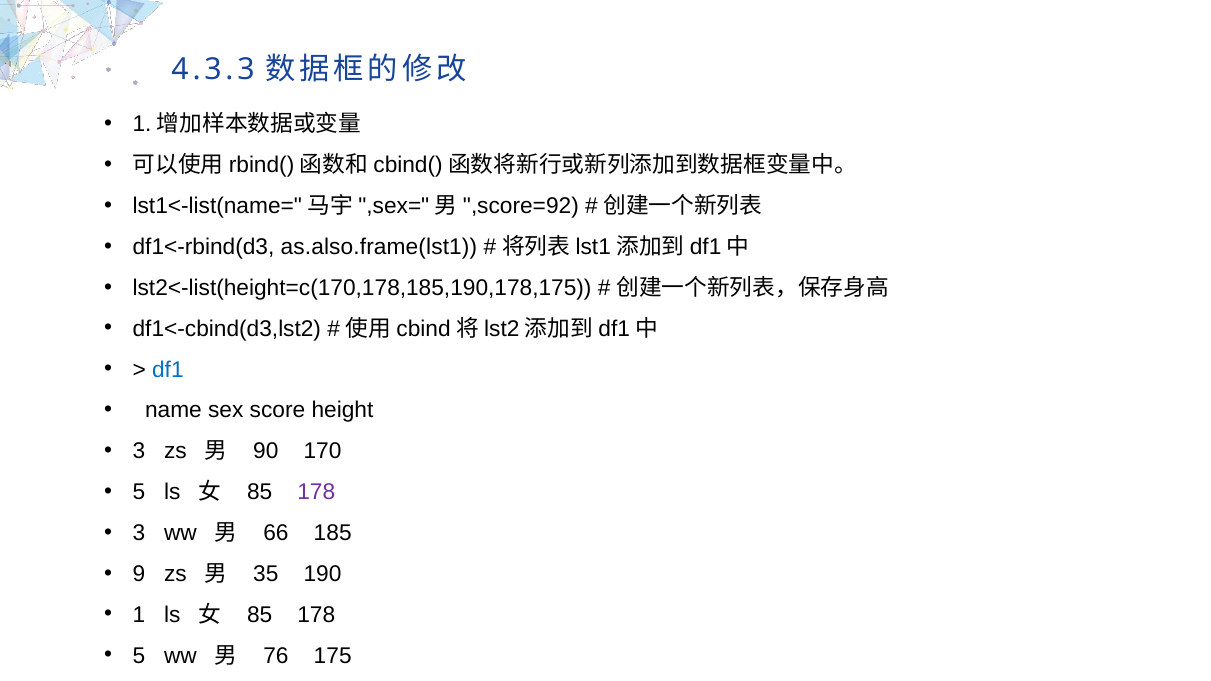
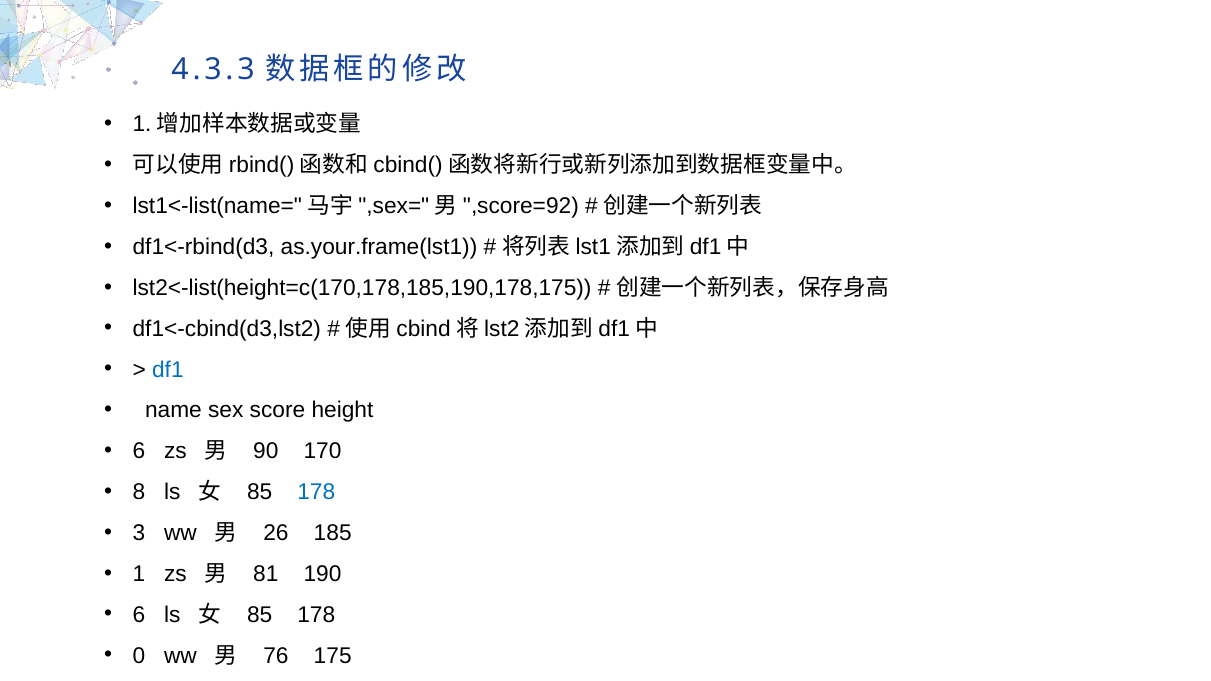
as.also.frame(lst1: as.also.frame(lst1 -> as.your.frame(lst1
3 at (139, 451): 3 -> 6
5 at (139, 492): 5 -> 8
178 at (316, 492) colour: purple -> blue
66: 66 -> 26
9: 9 -> 1
35: 35 -> 81
1 at (139, 615): 1 -> 6
5 at (139, 656): 5 -> 0
